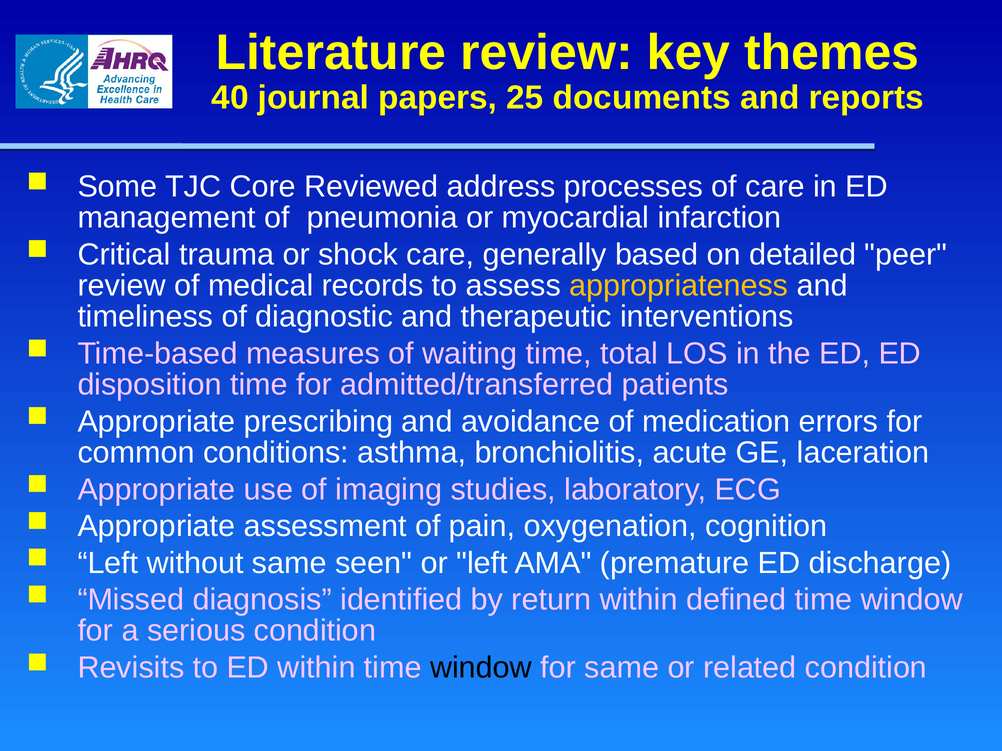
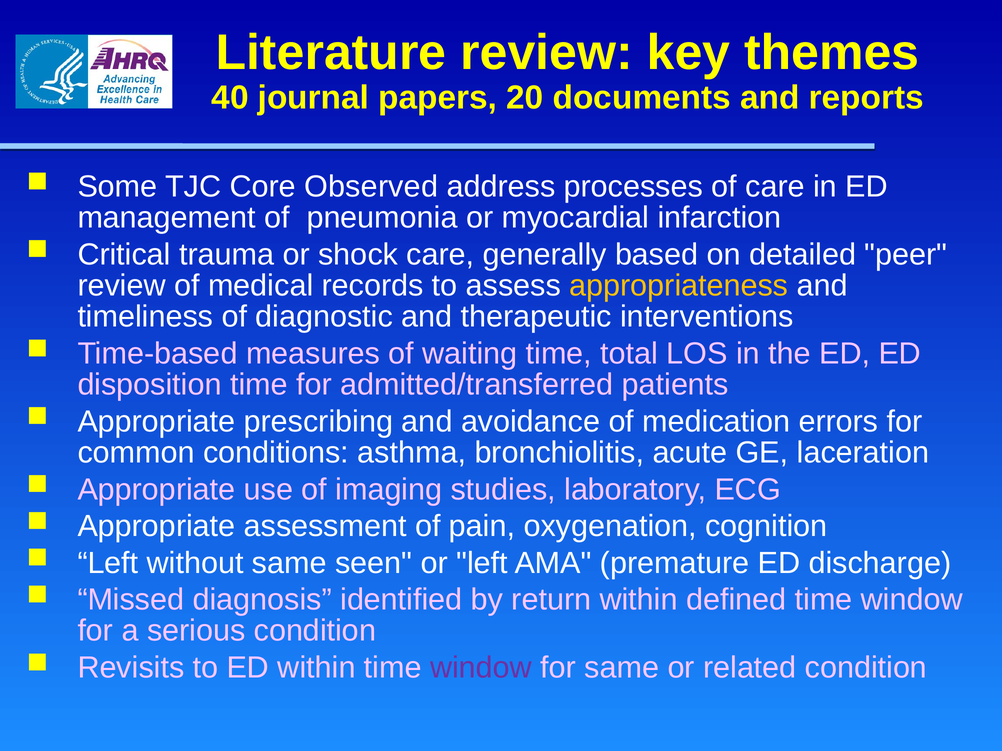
25: 25 -> 20
Reviewed: Reviewed -> Observed
window at (481, 668) colour: black -> purple
